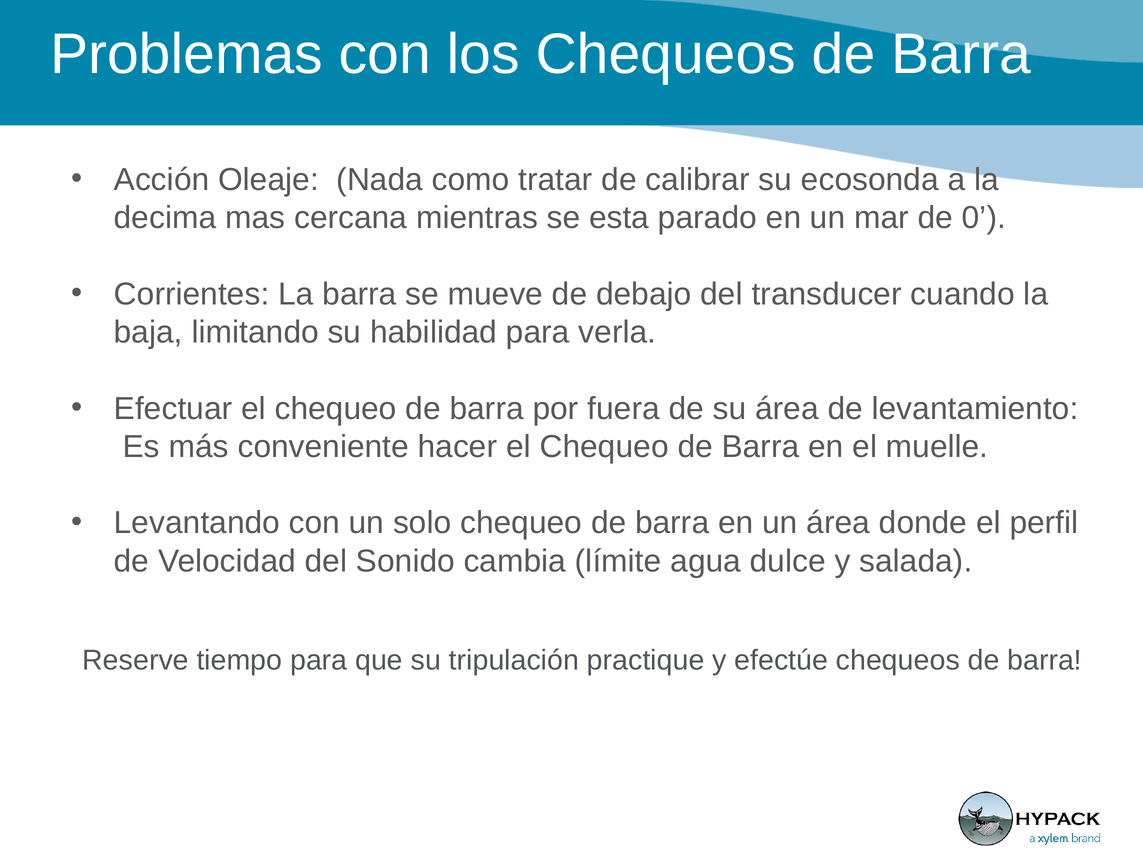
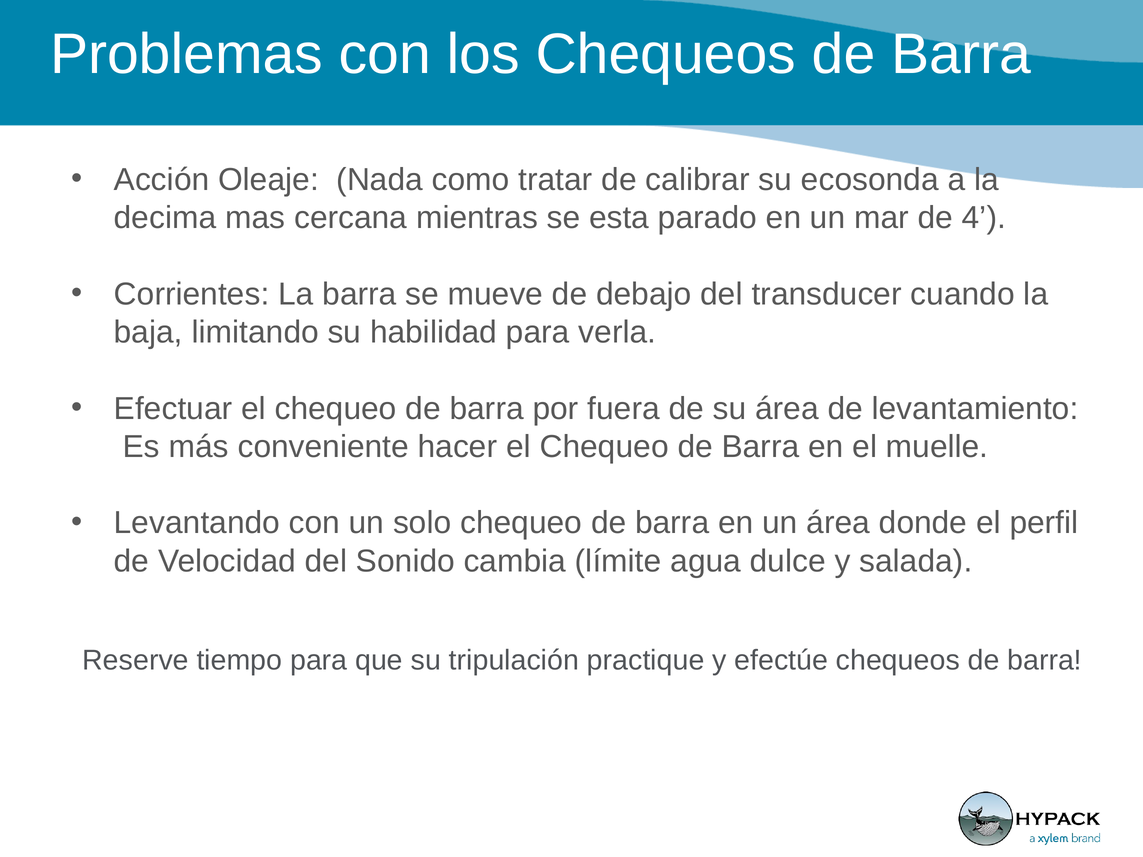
0: 0 -> 4
